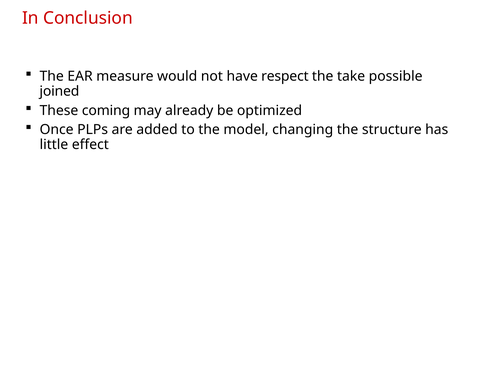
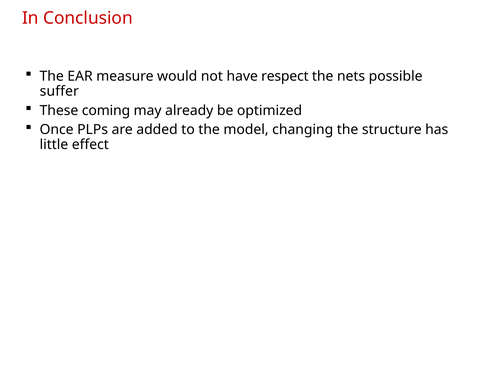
take: take -> nets
joined: joined -> suffer
